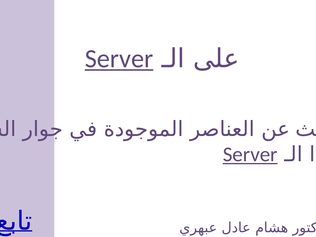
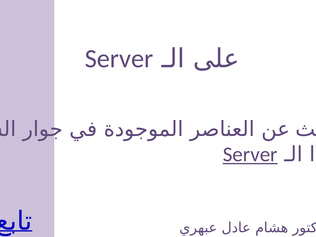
Server at (119, 59) underline: present -> none
